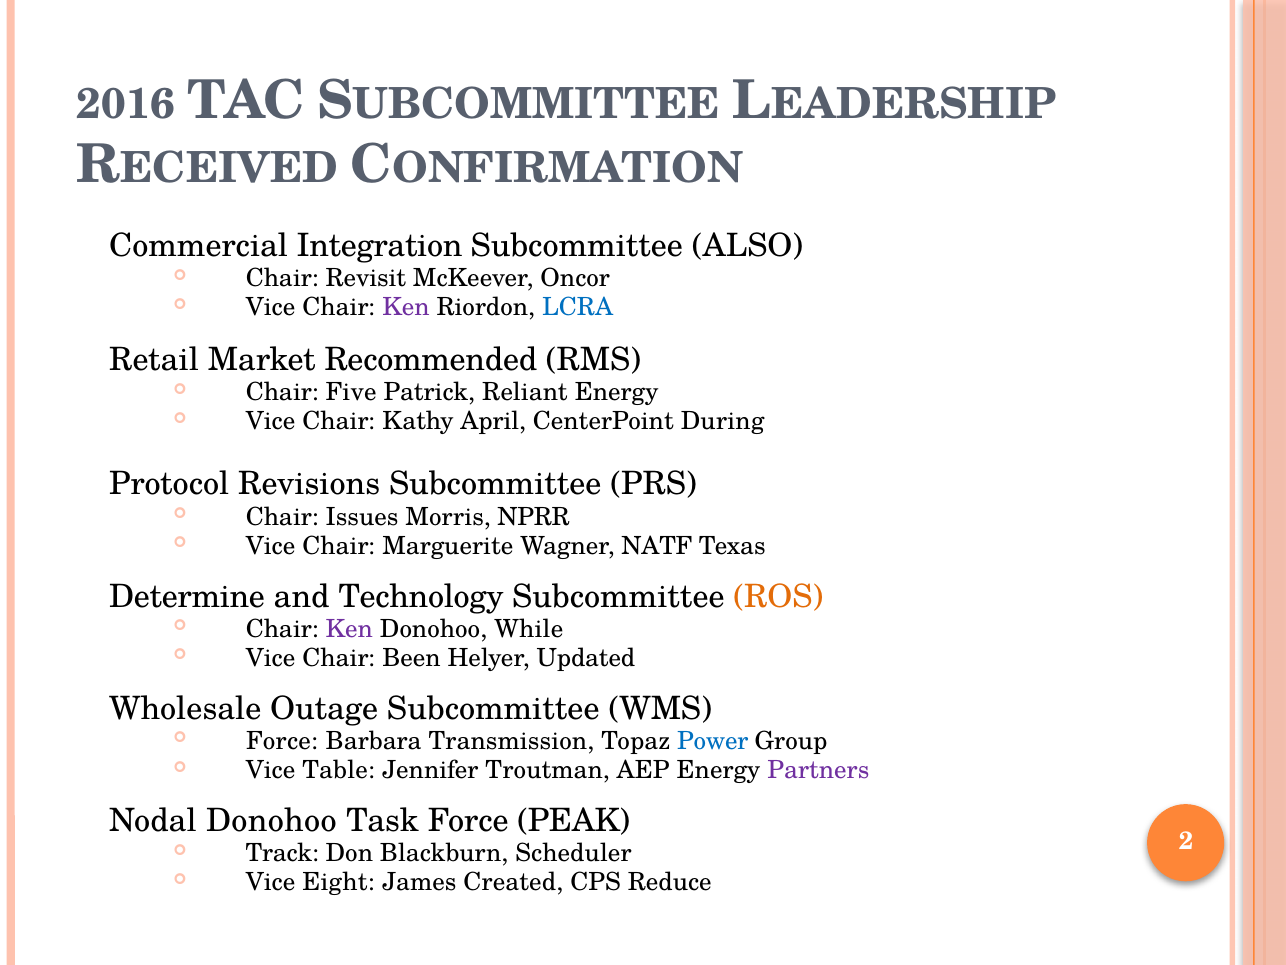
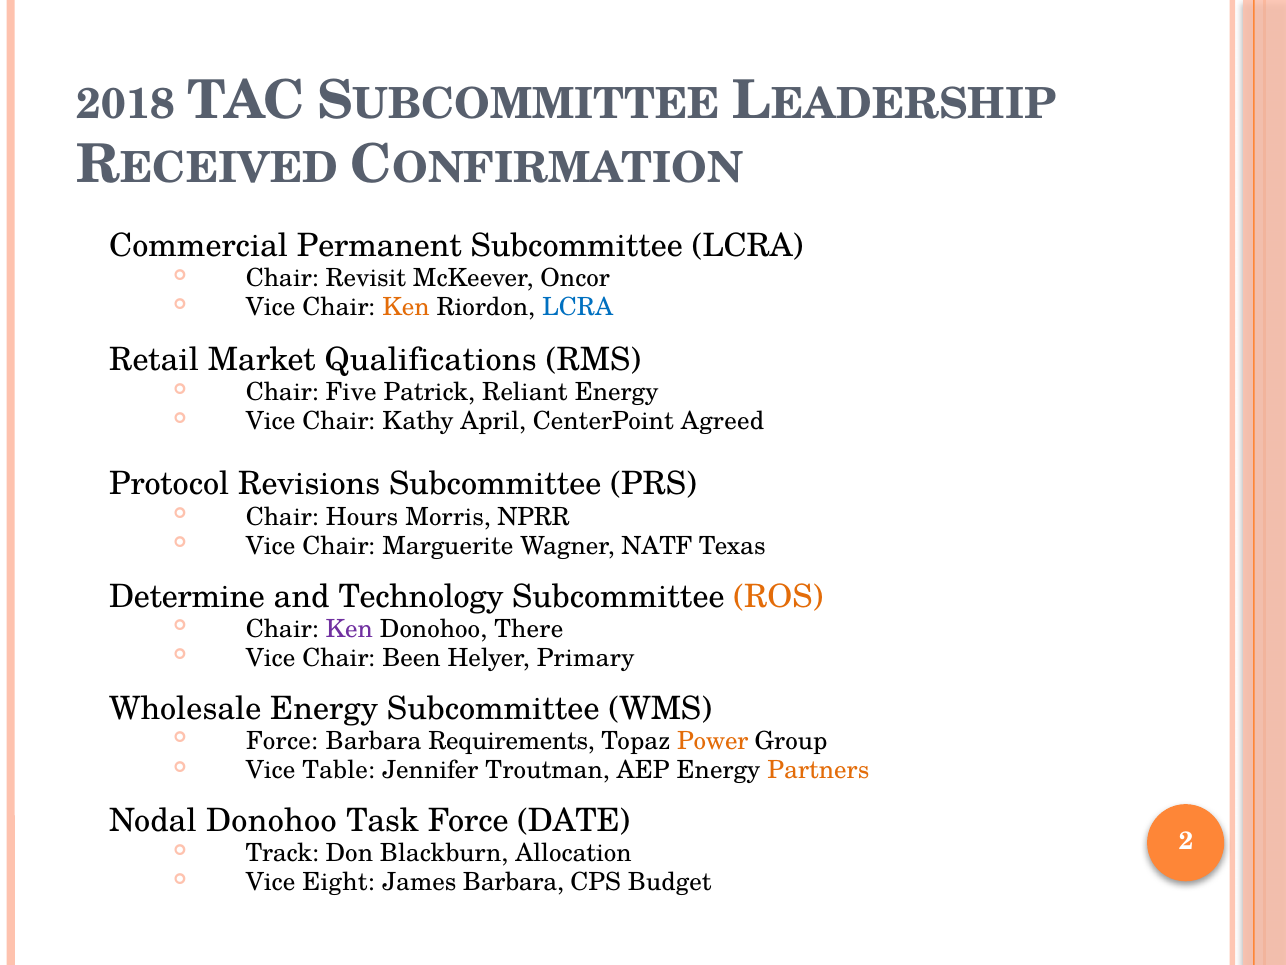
2016: 2016 -> 2018
Integration: Integration -> Permanent
Subcommittee ALSO: ALSO -> LCRA
Ken at (406, 307) colour: purple -> orange
Recommended: Recommended -> Qualifications
During: During -> Agreed
Issues: Issues -> Hours
While: While -> There
Updated: Updated -> Primary
Wholesale Outage: Outage -> Energy
Transmission: Transmission -> Requirements
Power colour: blue -> orange
Partners colour: purple -> orange
PEAK: PEAK -> DATE
Scheduler: Scheduler -> Allocation
James Created: Created -> Barbara
Reduce: Reduce -> Budget
